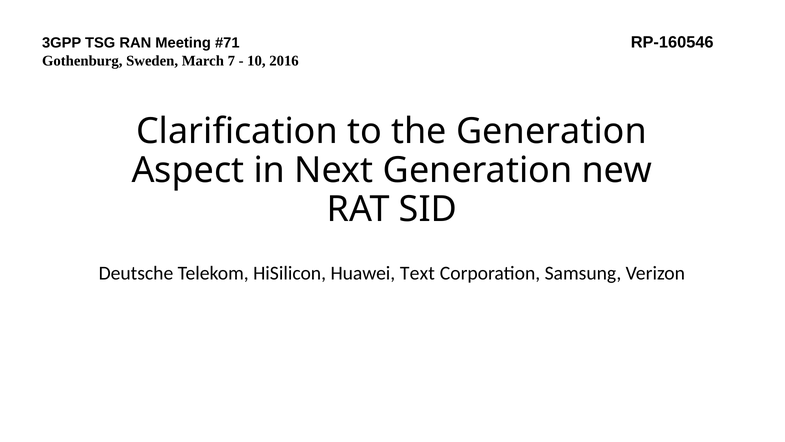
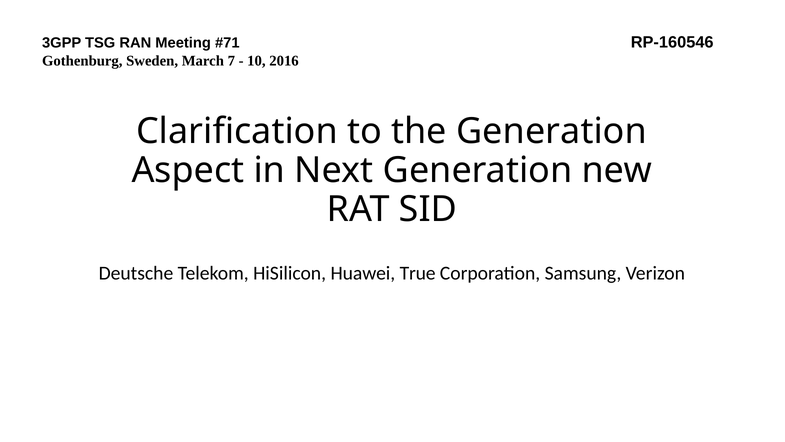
Text: Text -> True
